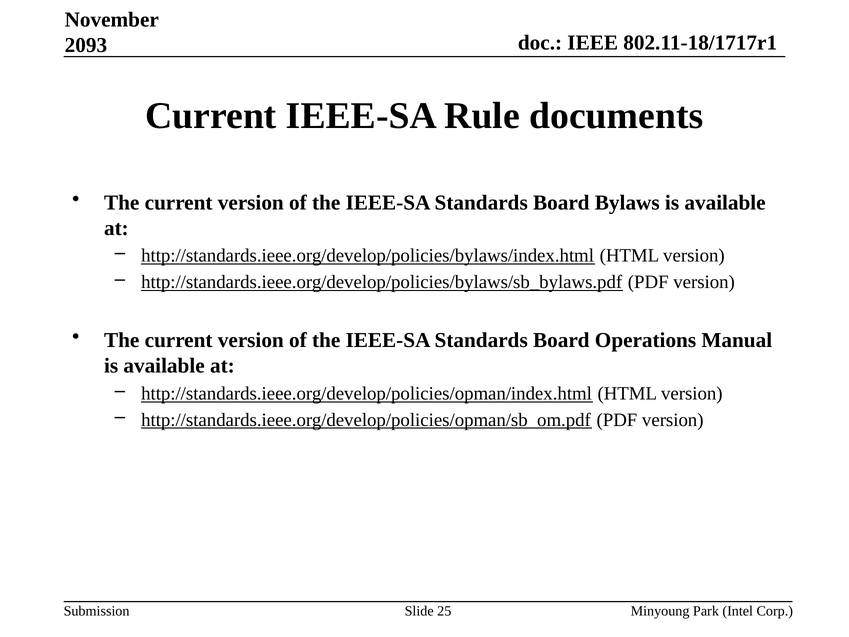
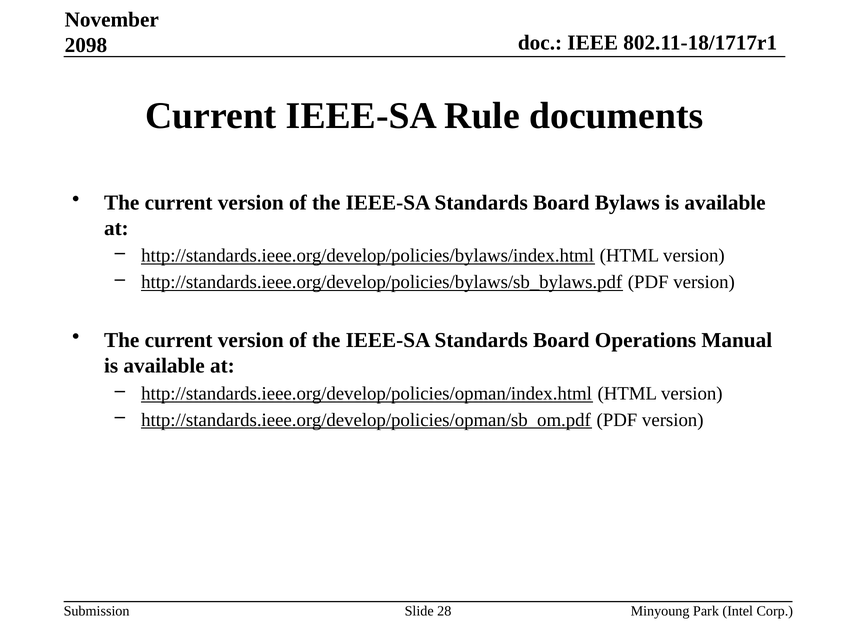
2093: 2093 -> 2098
25: 25 -> 28
